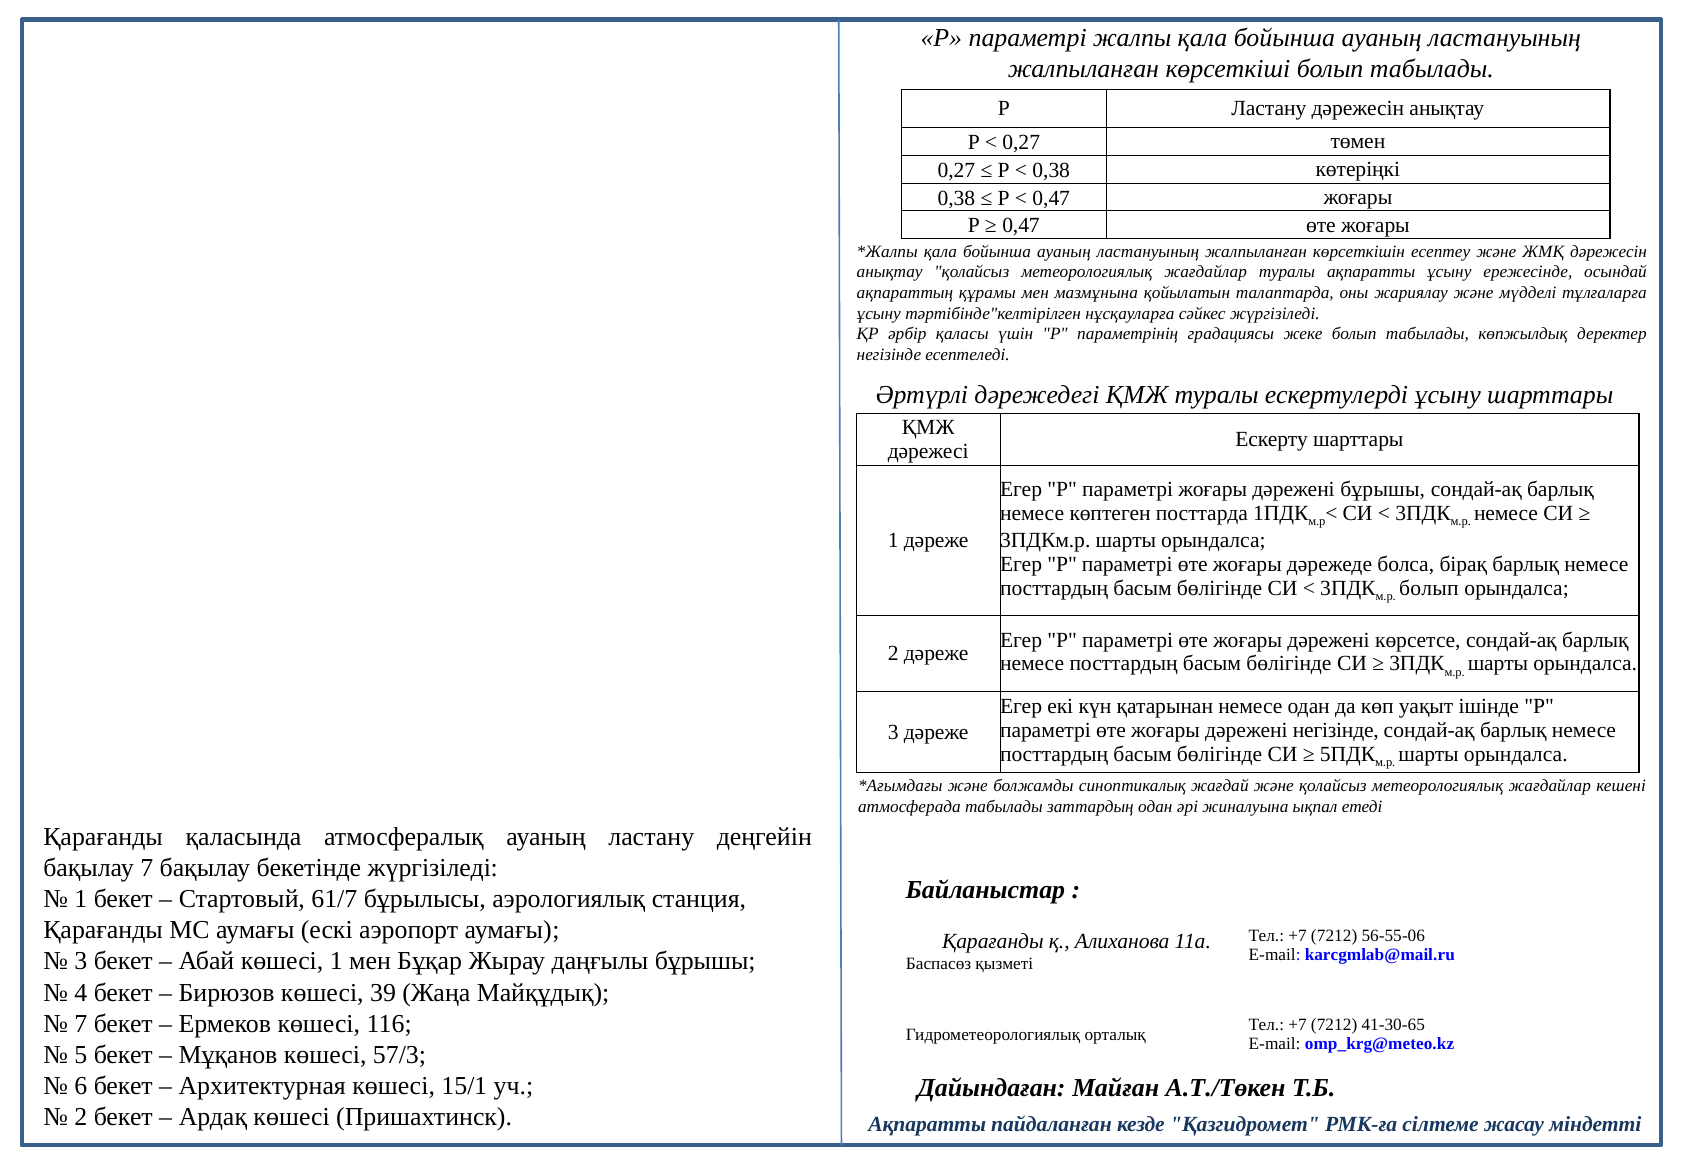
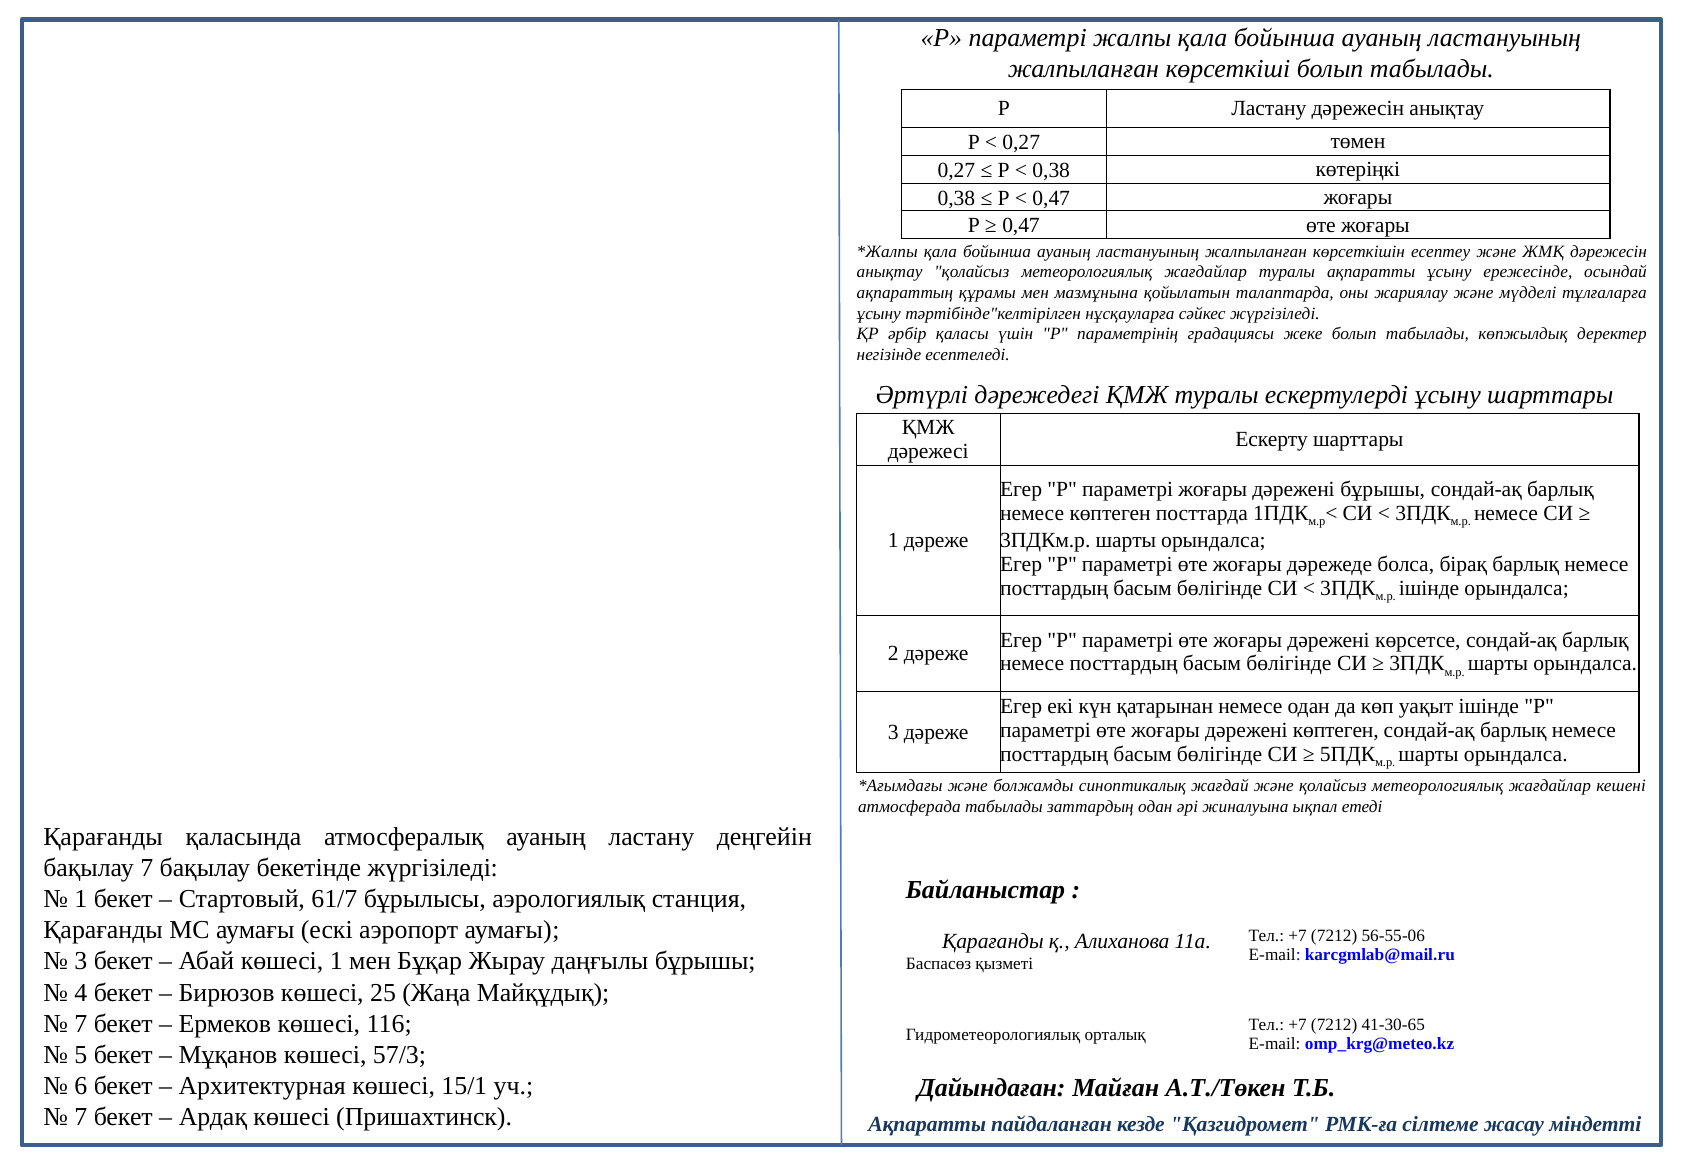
болып at (1429, 588): болып -> ішінде
дәрежені негізінде: негізінде -> көптеген
39: 39 -> 25
2 at (81, 1117): 2 -> 7
